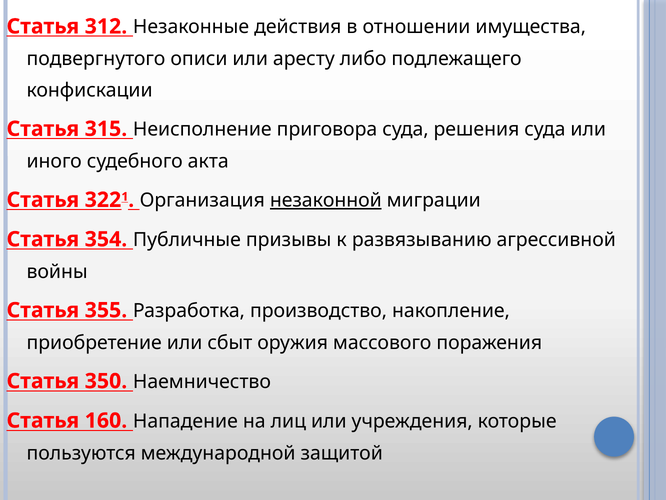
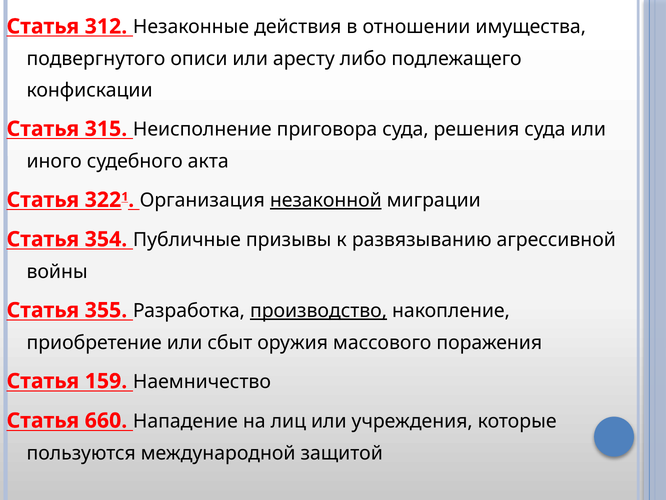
производство underline: none -> present
350: 350 -> 159
160: 160 -> 660
